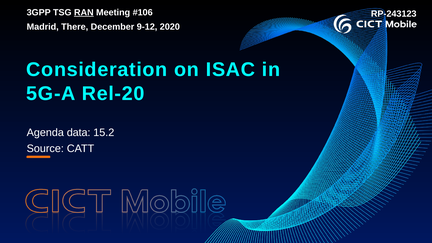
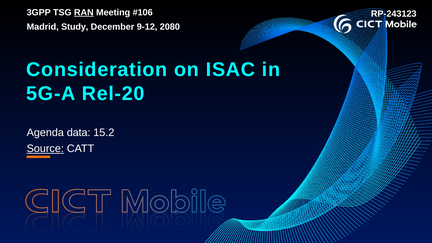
There: There -> Study
2020: 2020 -> 2080
Source underline: none -> present
